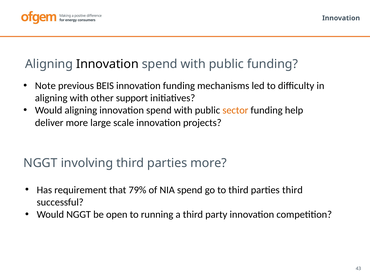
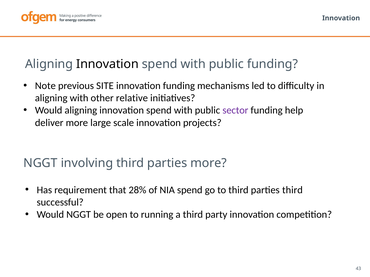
BEIS: BEIS -> SITE
support: support -> relative
sector colour: orange -> purple
79%: 79% -> 28%
